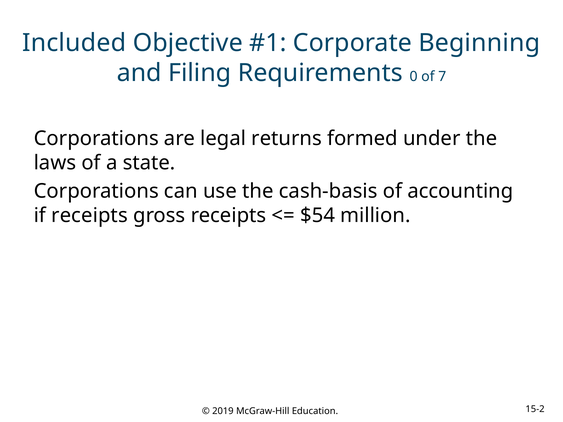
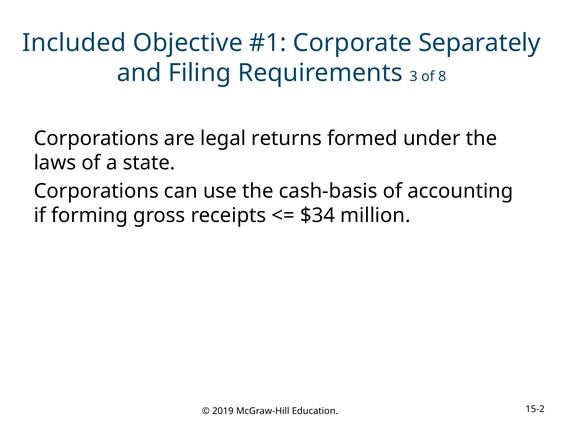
Beginning: Beginning -> Separately
0: 0 -> 3
7: 7 -> 8
if receipts: receipts -> forming
$54: $54 -> $34
